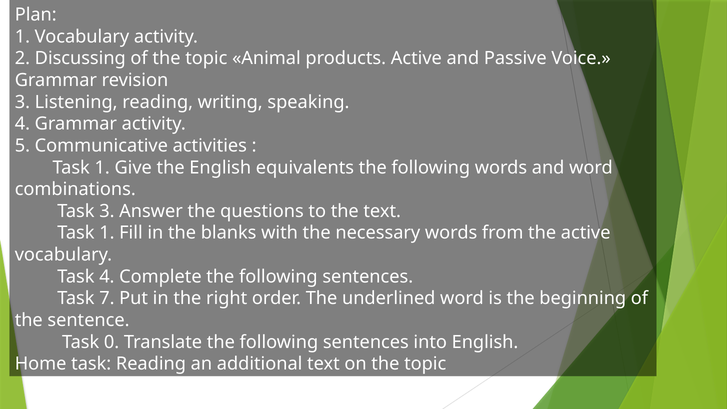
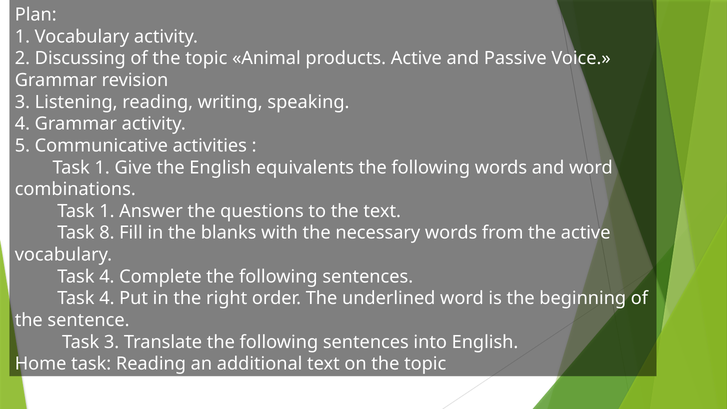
3 at (107, 211): 3 -> 1
1 at (107, 233): 1 -> 8
7 at (107, 298): 7 -> 4
Task 0: 0 -> 3
